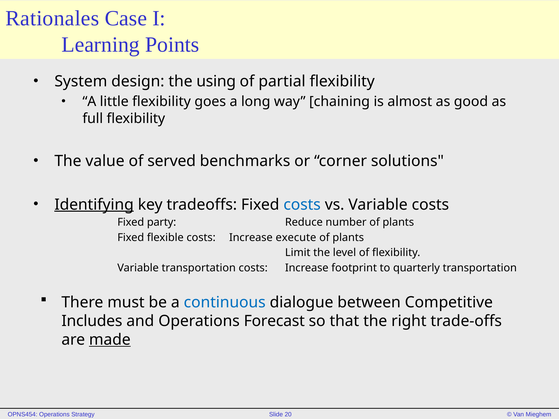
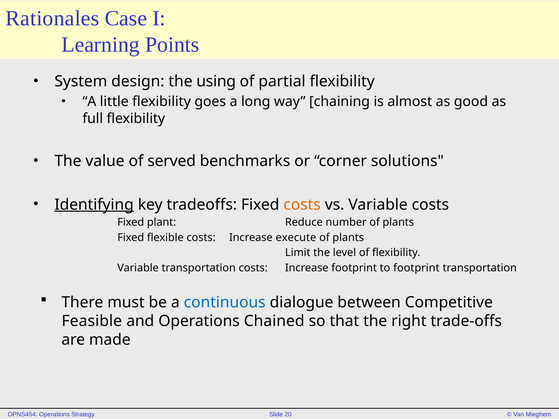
costs at (302, 205) colour: blue -> orange
party: party -> plant
to quarterly: quarterly -> footprint
Includes: Includes -> Feasible
Forecast: Forecast -> Chained
made underline: present -> none
